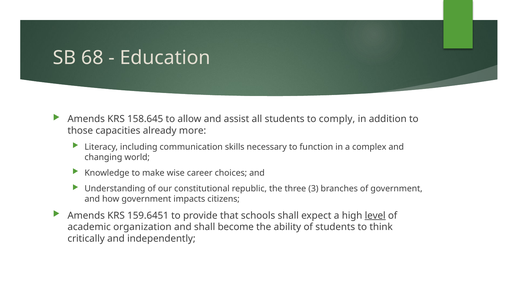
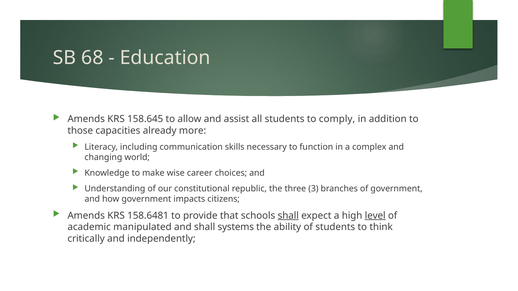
159.6451: 159.6451 -> 158.6481
shall at (288, 216) underline: none -> present
organization: organization -> manipulated
become: become -> systems
